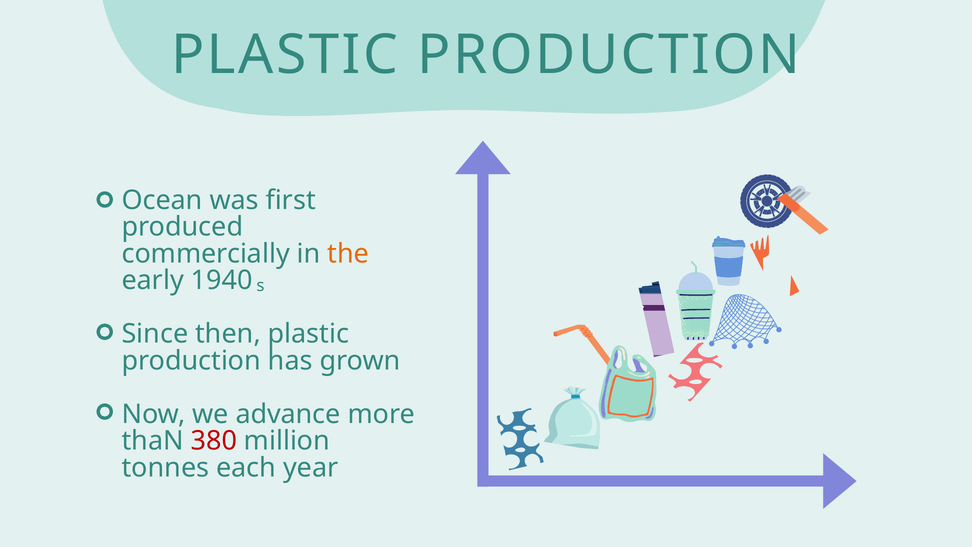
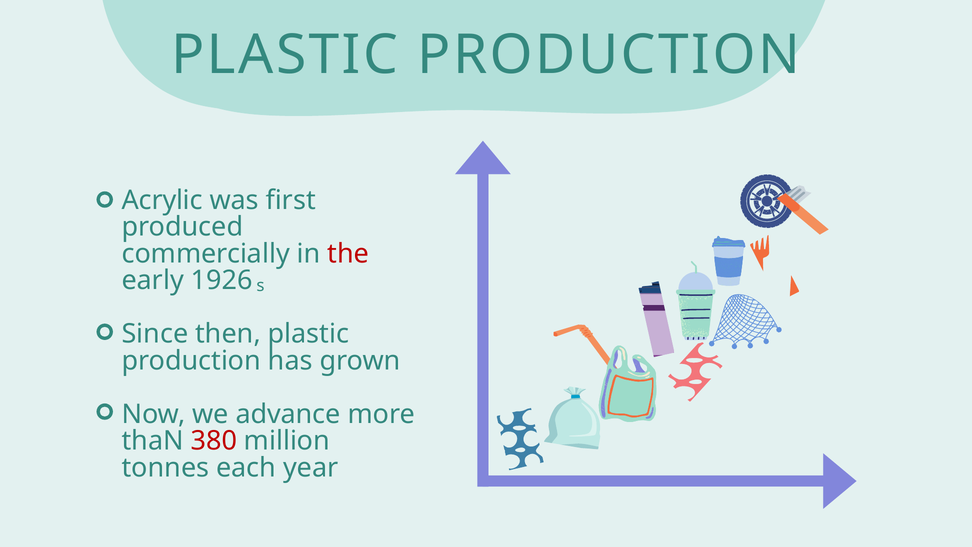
Ocean: Ocean -> Acrylic
the colour: orange -> red
1940: 1940 -> 1926
